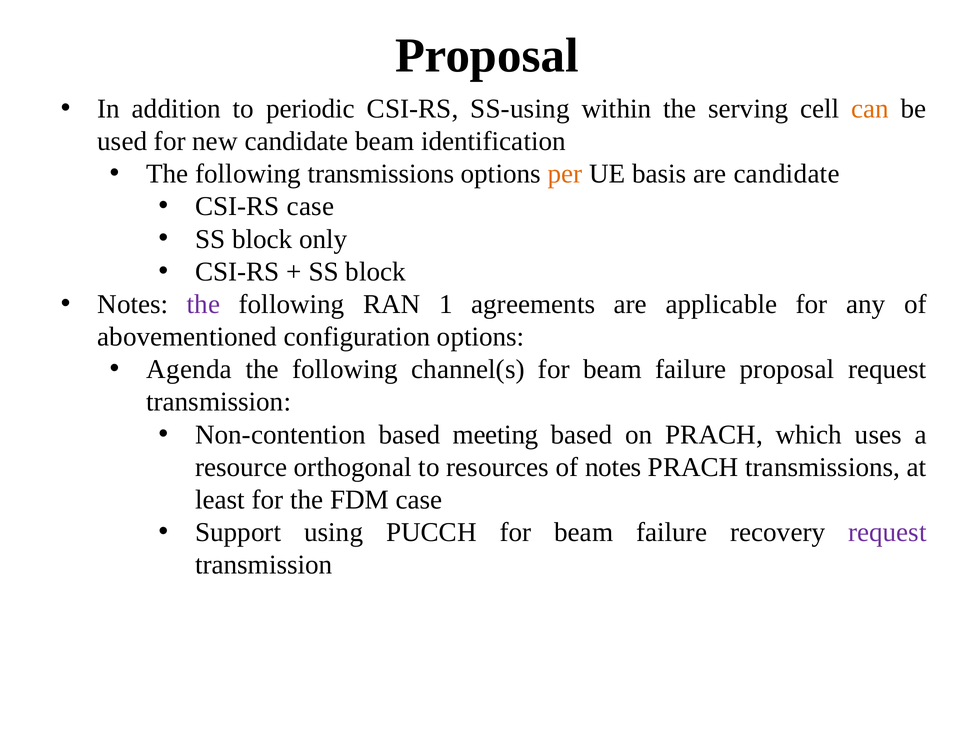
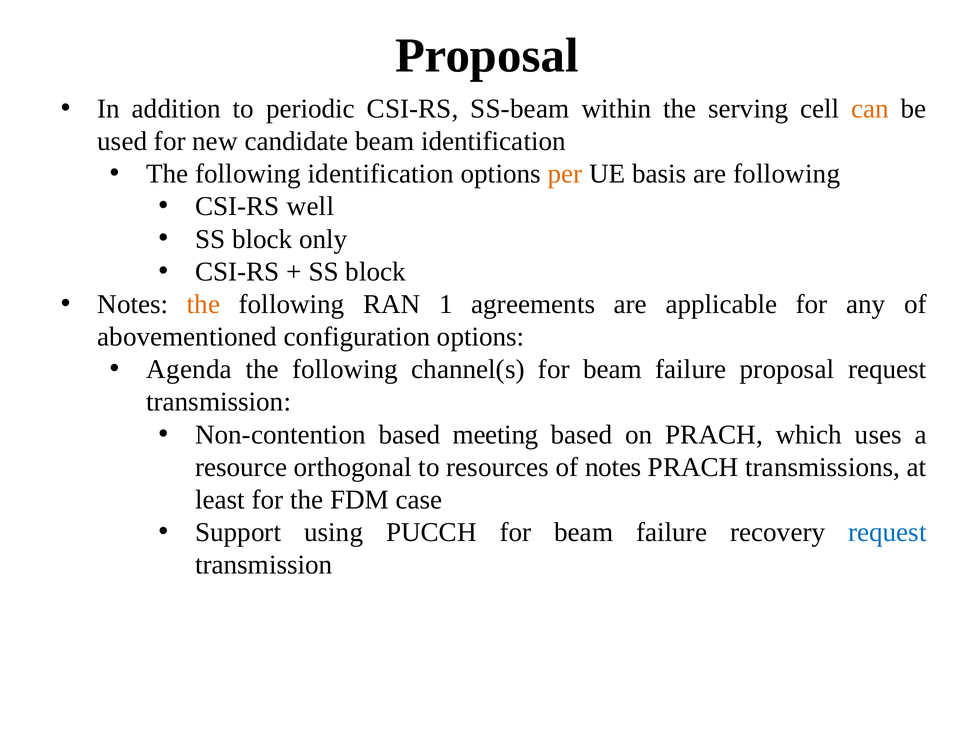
SS-using: SS-using -> SS-beam
following transmissions: transmissions -> identification
are candidate: candidate -> following
CSI-RS case: case -> well
the at (204, 304) colour: purple -> orange
request at (887, 532) colour: purple -> blue
